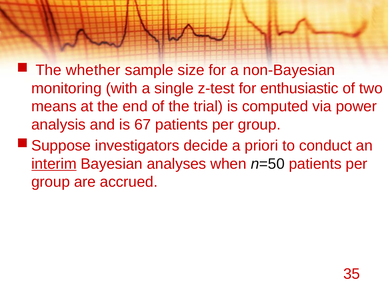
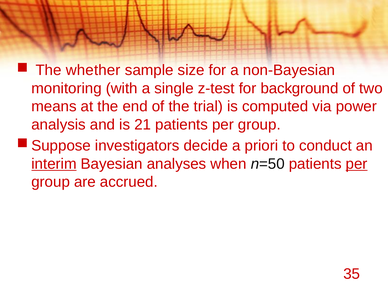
enthusiastic: enthusiastic -> background
67: 67 -> 21
per at (357, 164) underline: none -> present
